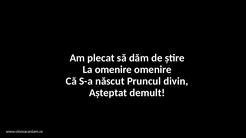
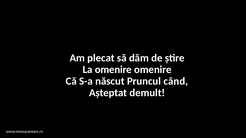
divin: divin -> când
